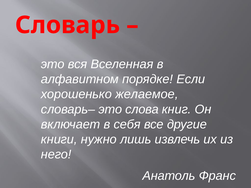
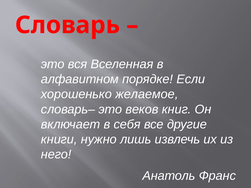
слова: слова -> веков
